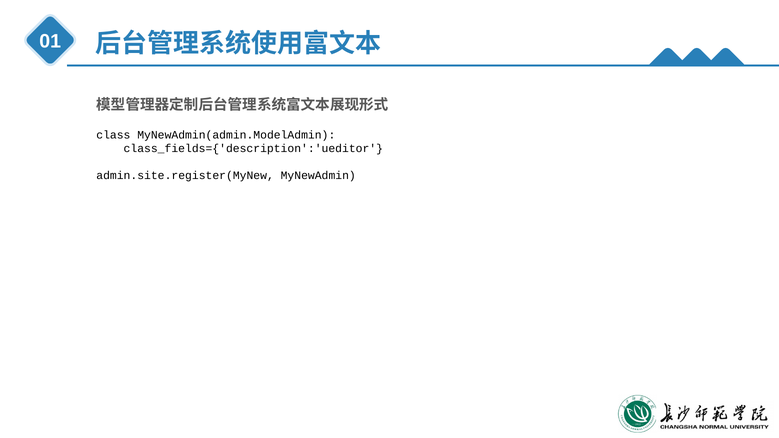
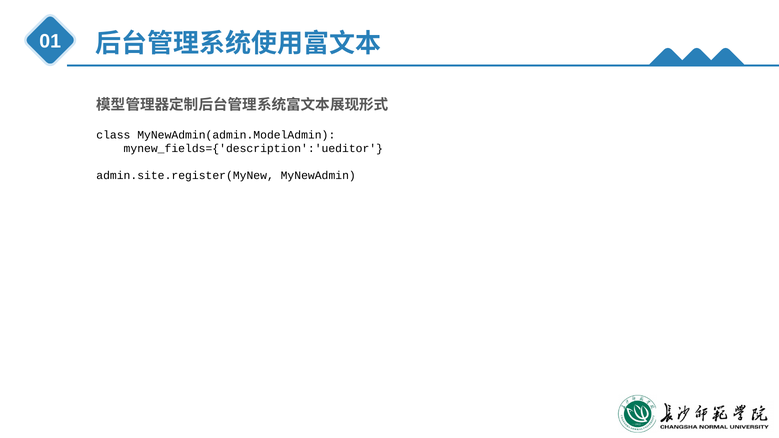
class_fields={'description':'ueditor: class_fields={'description':'ueditor -> mynew_fields={'description':'ueditor
